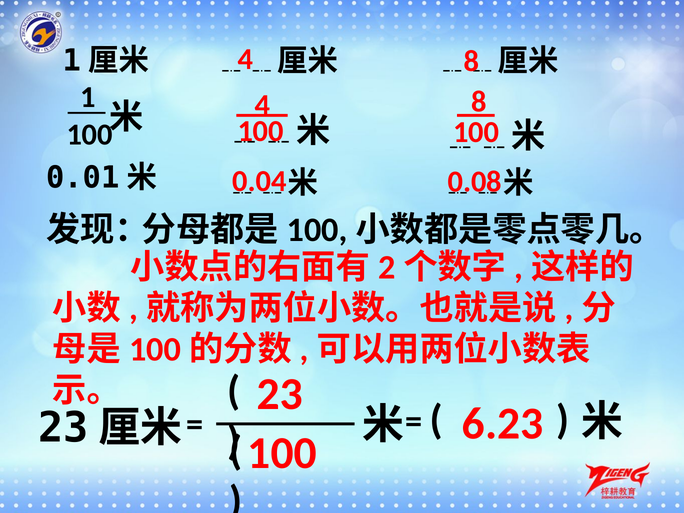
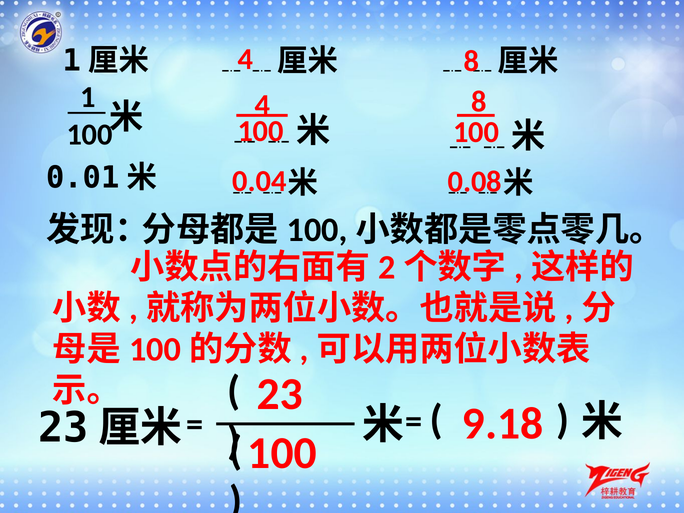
6.23: 6.23 -> 9.18
